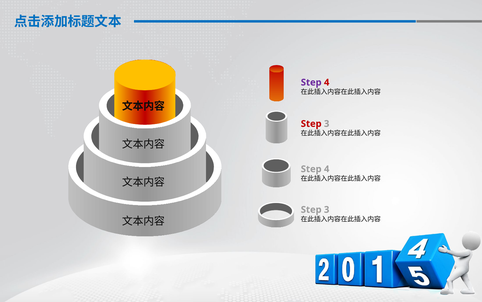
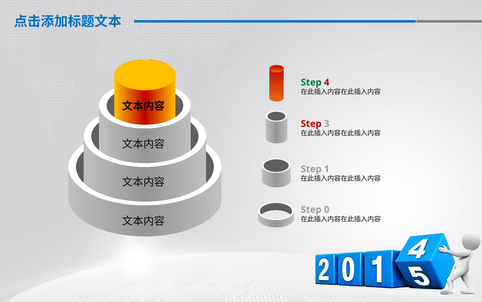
Step at (311, 82) colour: purple -> green
4 at (327, 169): 4 -> 1
3 at (327, 209): 3 -> 0
